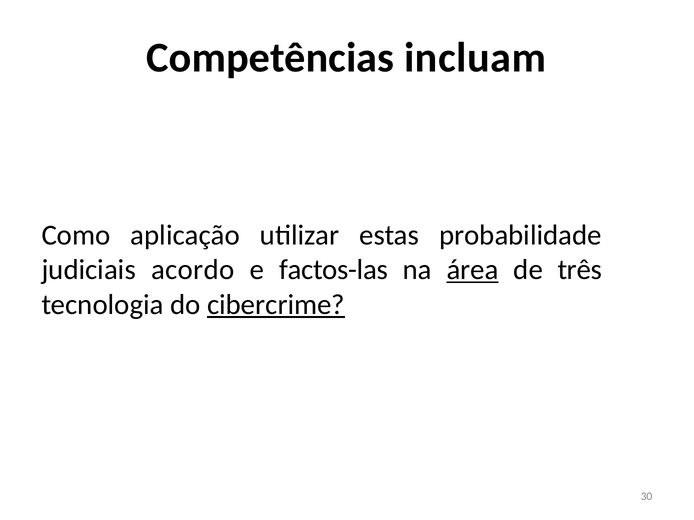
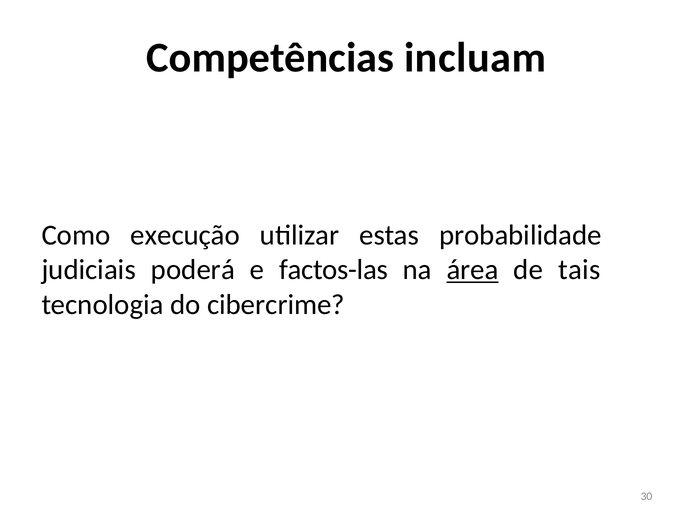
aplicação: aplicação -> execução
acordo: acordo -> poderá
três: três -> tais
cibercrime underline: present -> none
